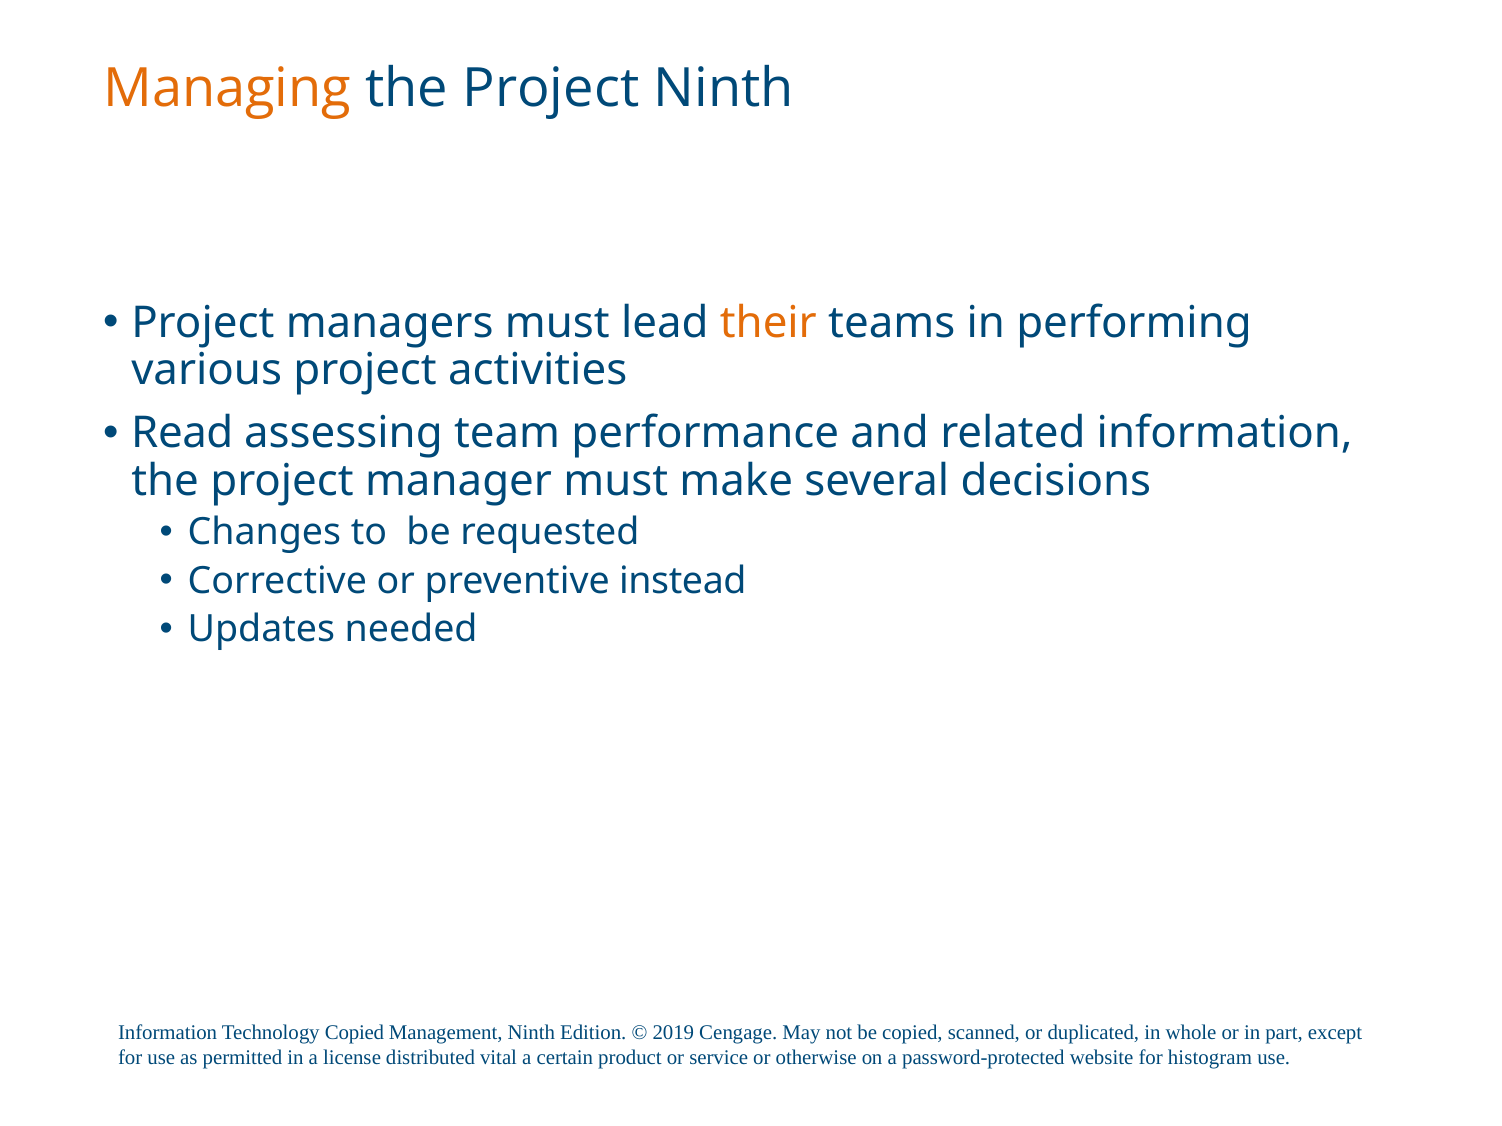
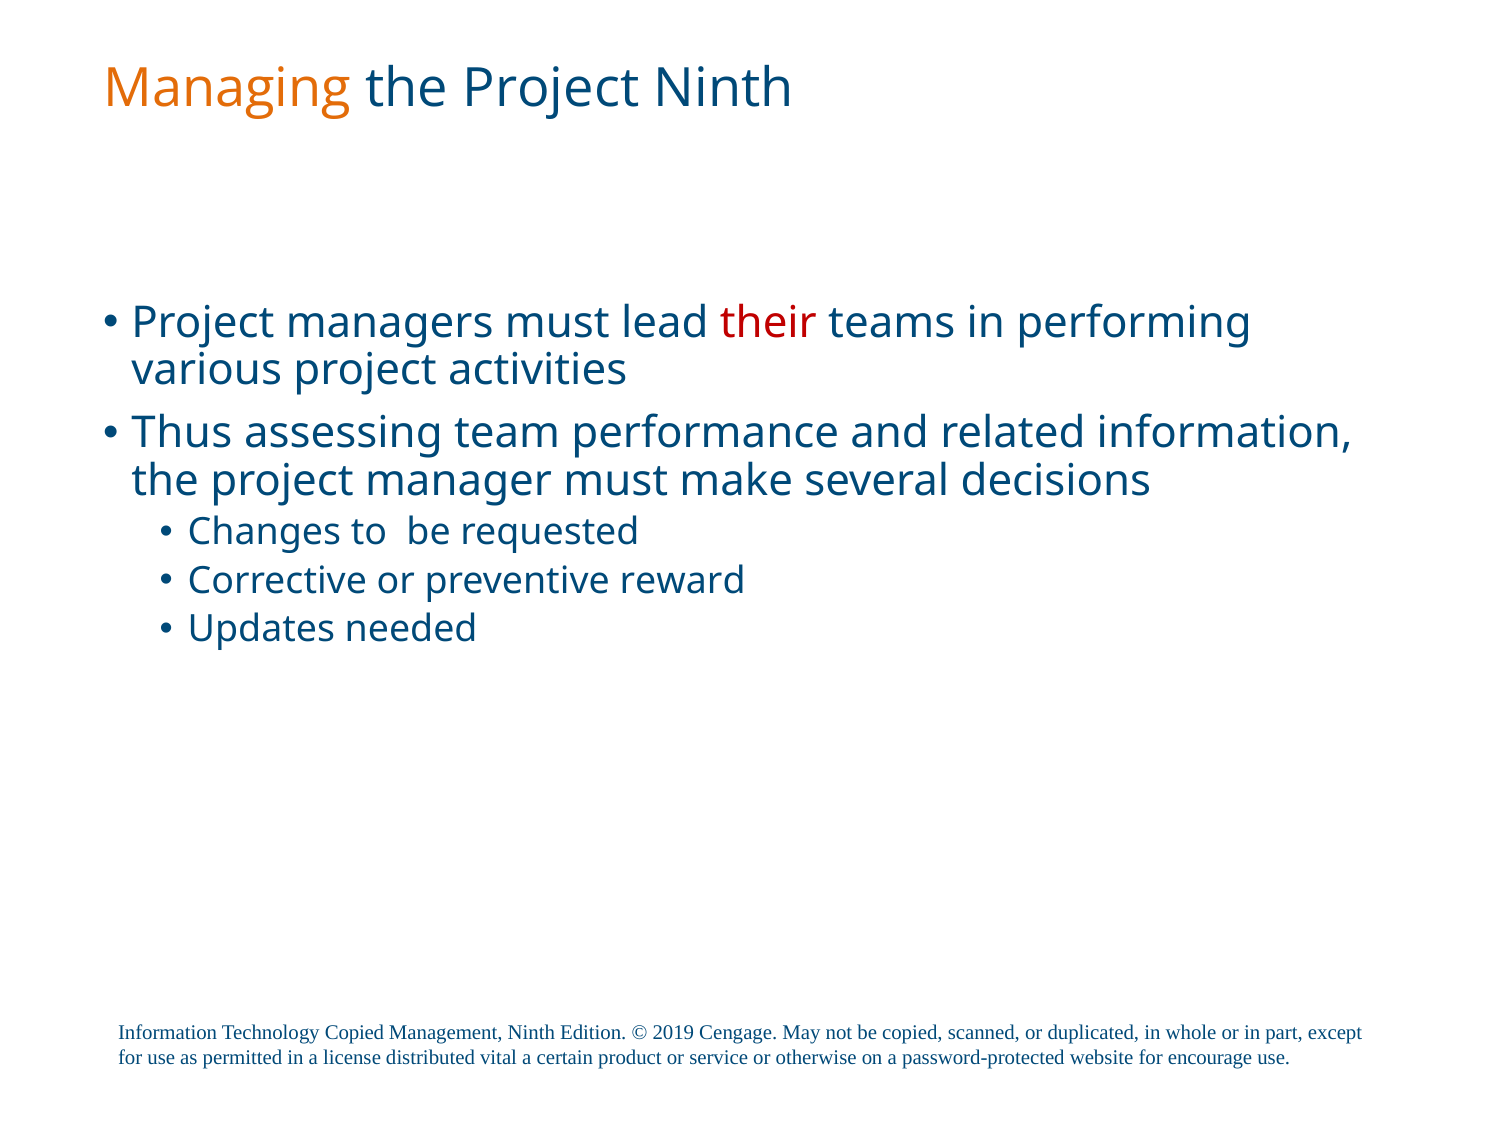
their colour: orange -> red
Read: Read -> Thus
instead: instead -> reward
histogram: histogram -> encourage
